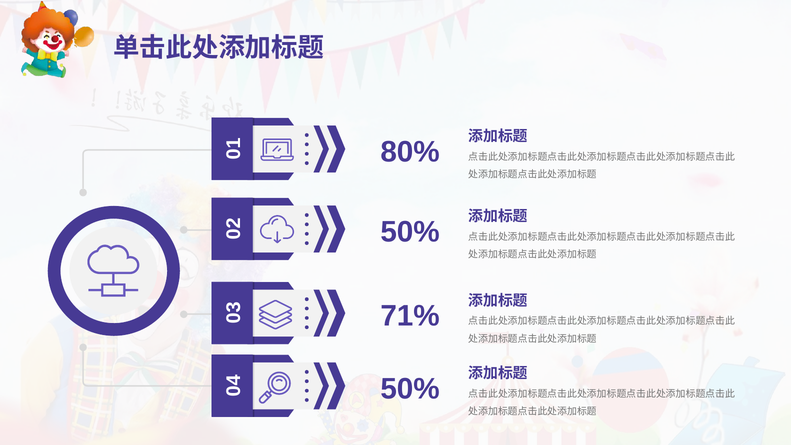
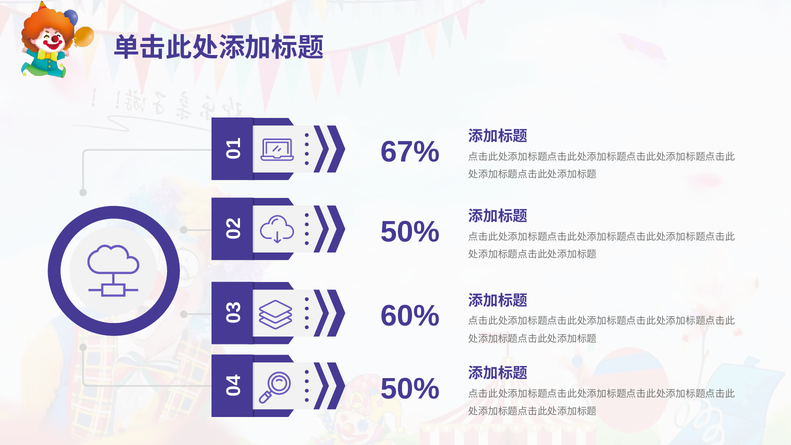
80%: 80% -> 67%
71%: 71% -> 60%
